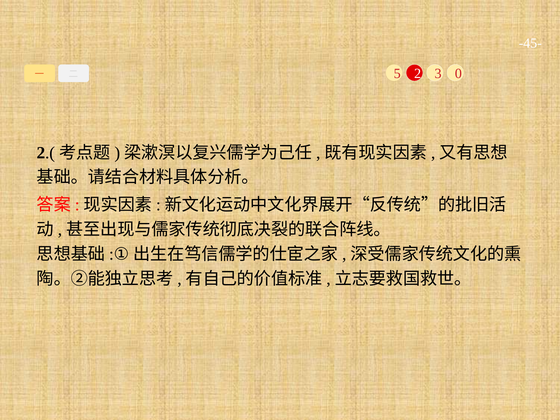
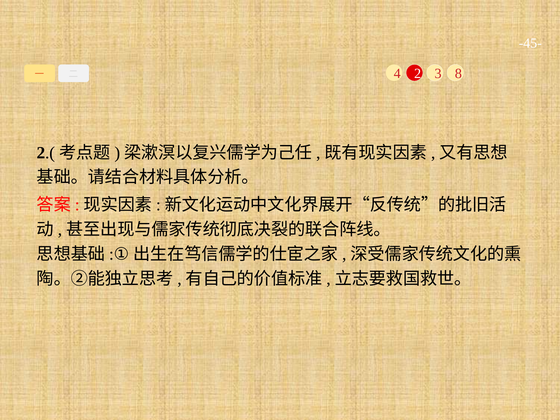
5: 5 -> 4
0: 0 -> 8
